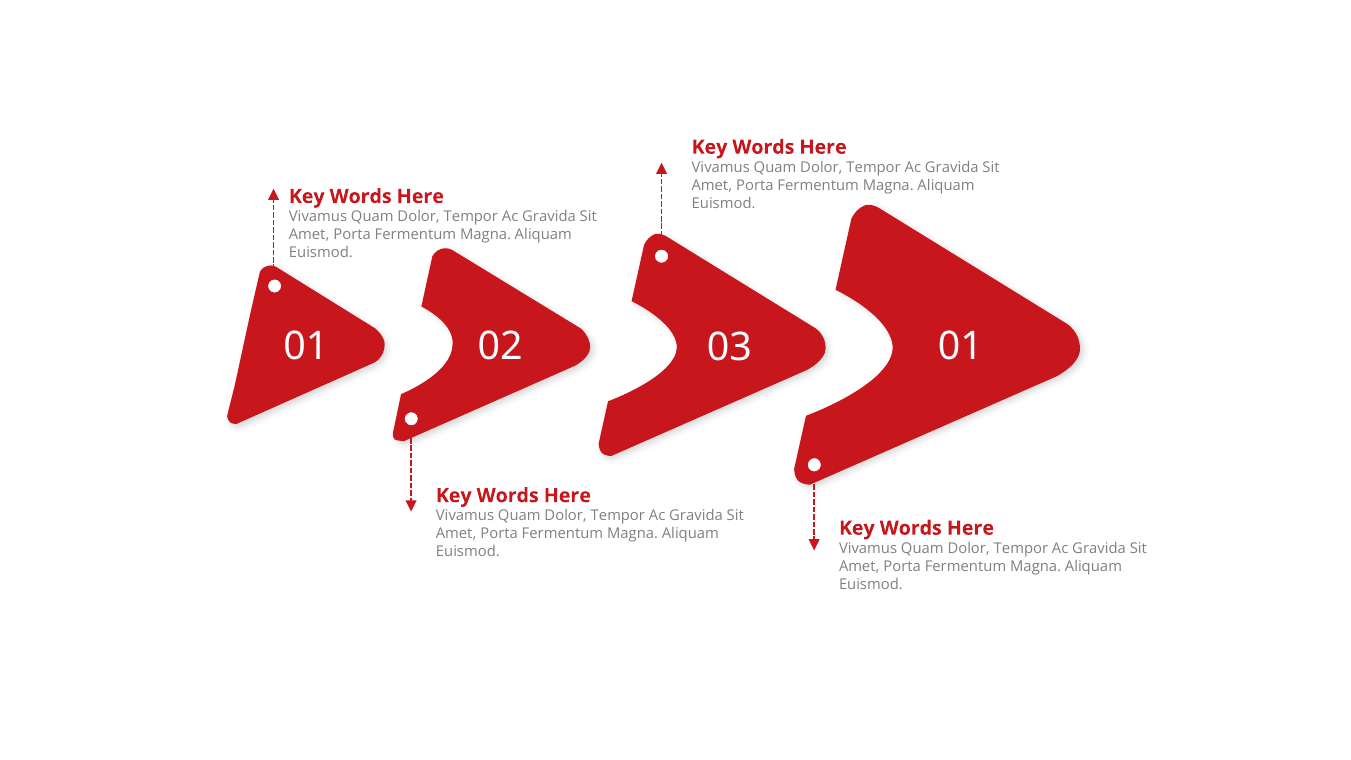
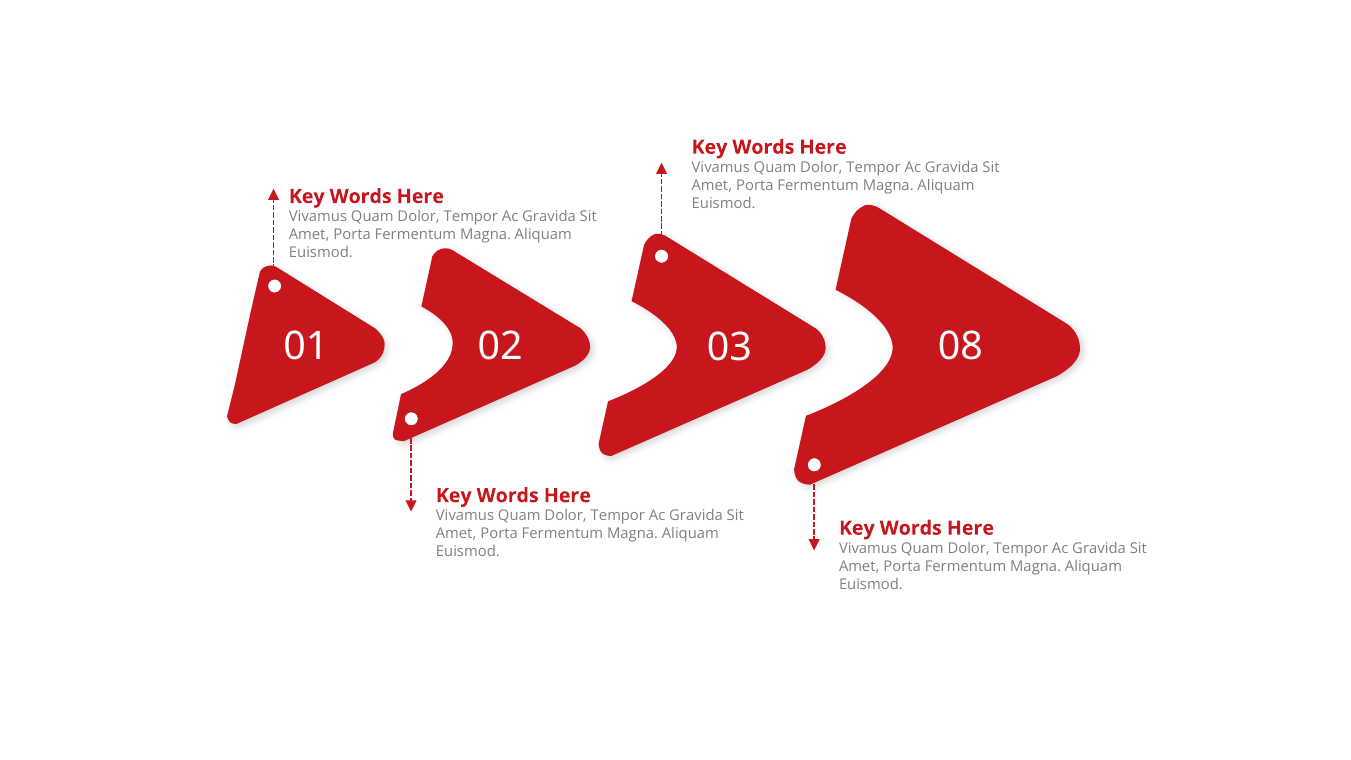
01 01: 01 -> 08
